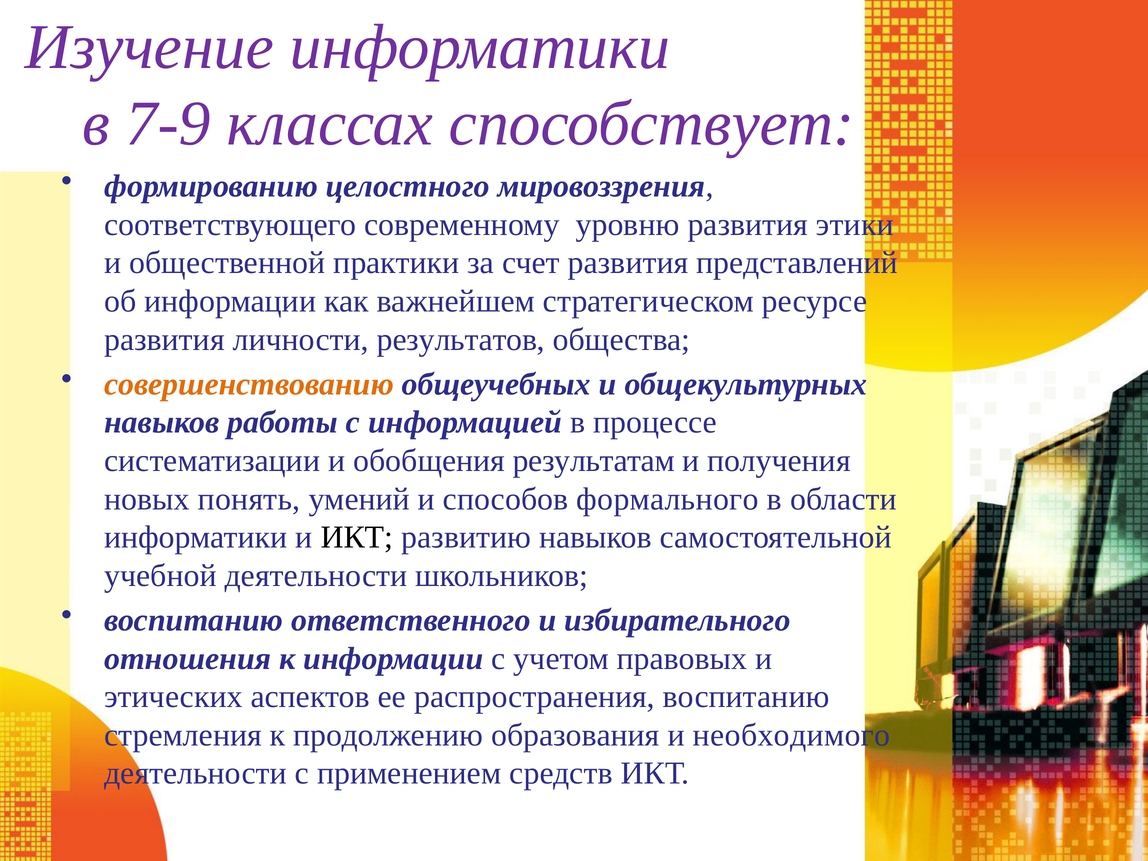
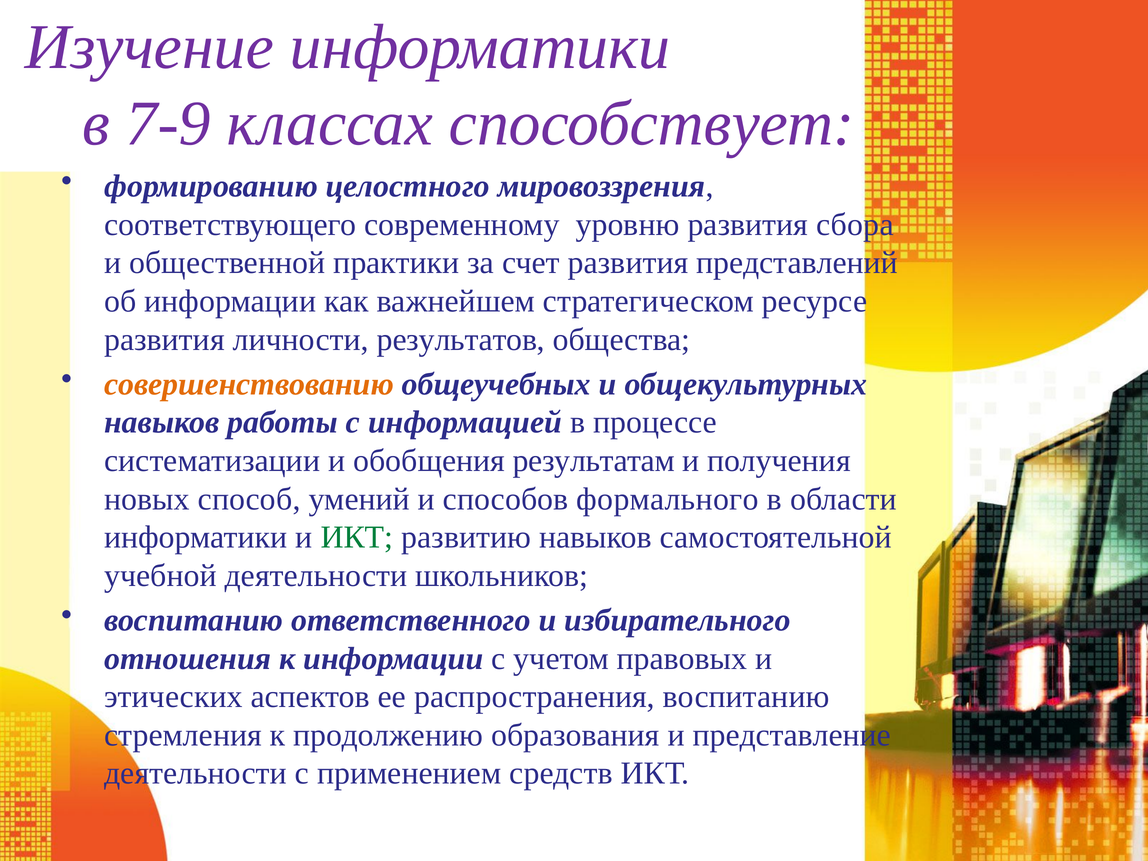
этики: этики -> сбора
понять: понять -> способ
ИКТ at (357, 537) colour: black -> green
необходимого: необходимого -> представление
